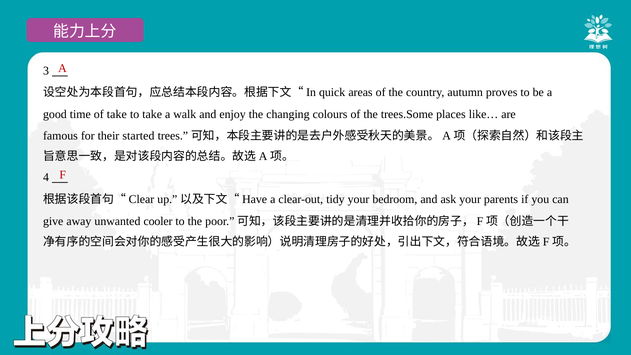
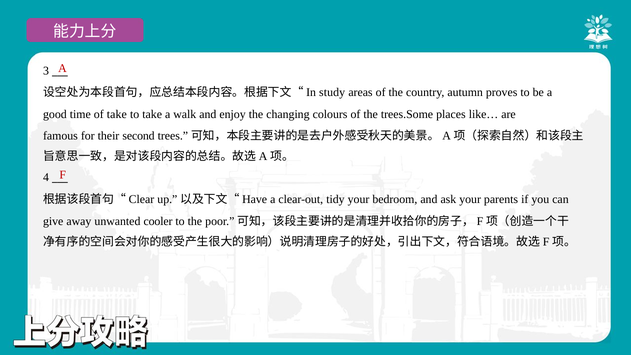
quick: quick -> study
started: started -> second
